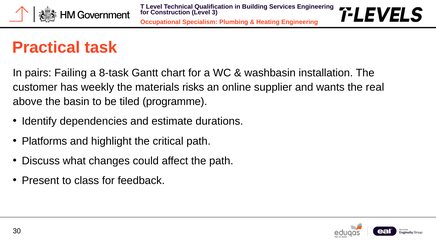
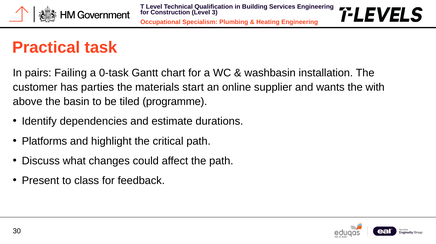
8-task: 8-task -> 0-task
weekly: weekly -> parties
risks: risks -> start
real: real -> with
